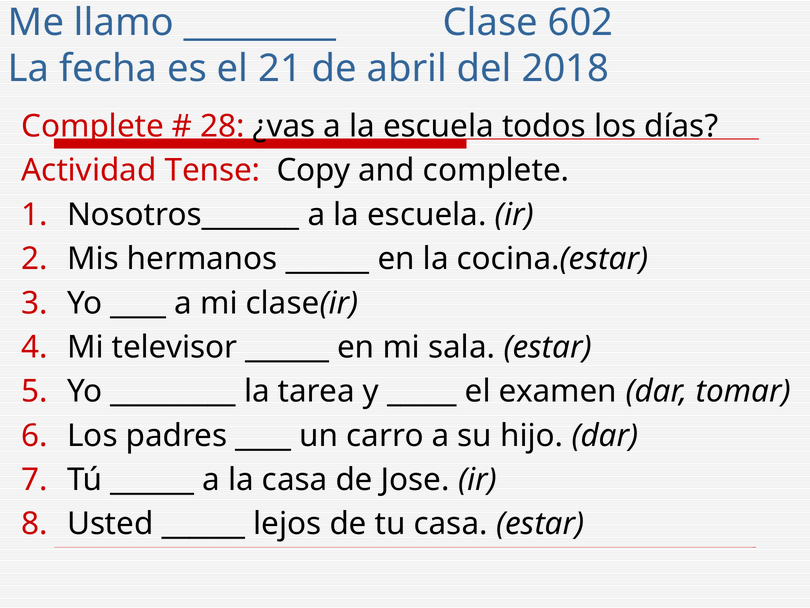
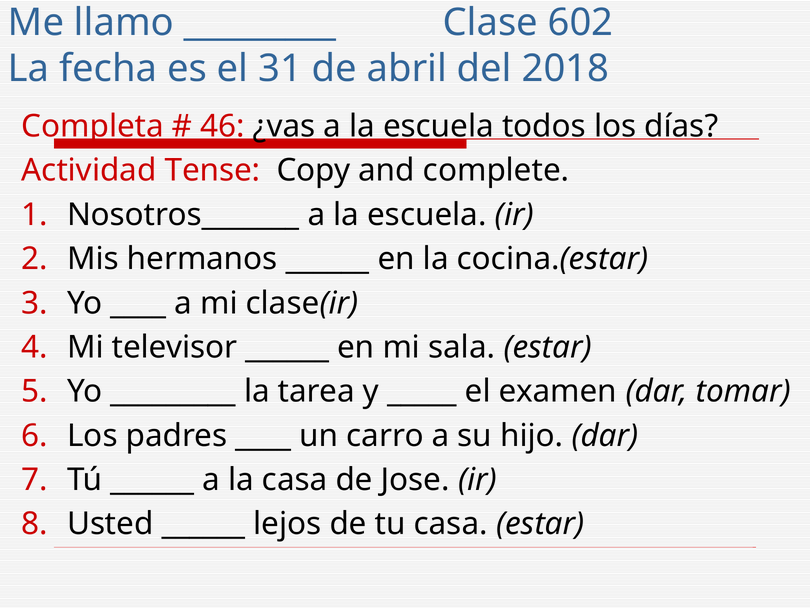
21: 21 -> 31
Complete at (93, 126): Complete -> Completa
28: 28 -> 46
